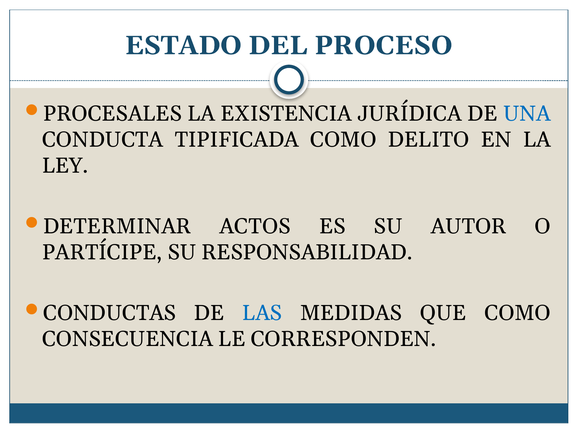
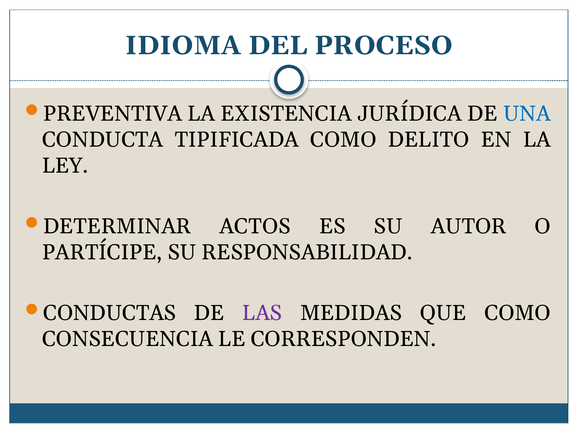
ESTADO: ESTADO -> IDIOMA
PROCESALES: PROCESALES -> PREVENTIVA
LAS colour: blue -> purple
